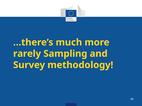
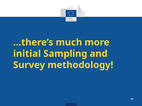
rarely: rarely -> initial
